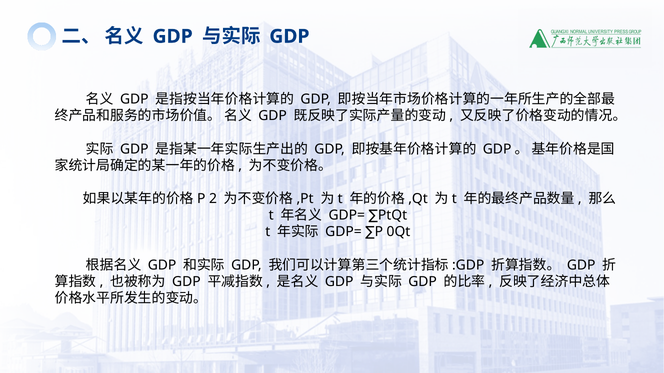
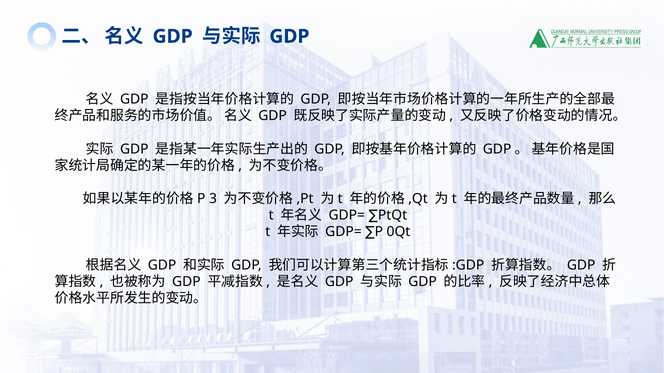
2: 2 -> 3
